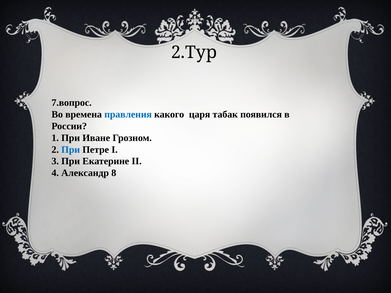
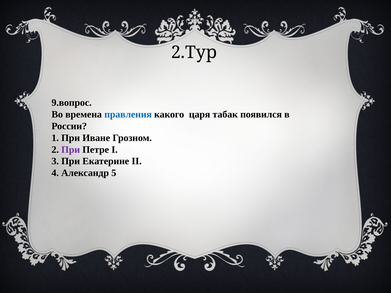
7.вопрос: 7.вопрос -> 9.вопрос
При at (71, 150) colour: blue -> purple
8: 8 -> 5
